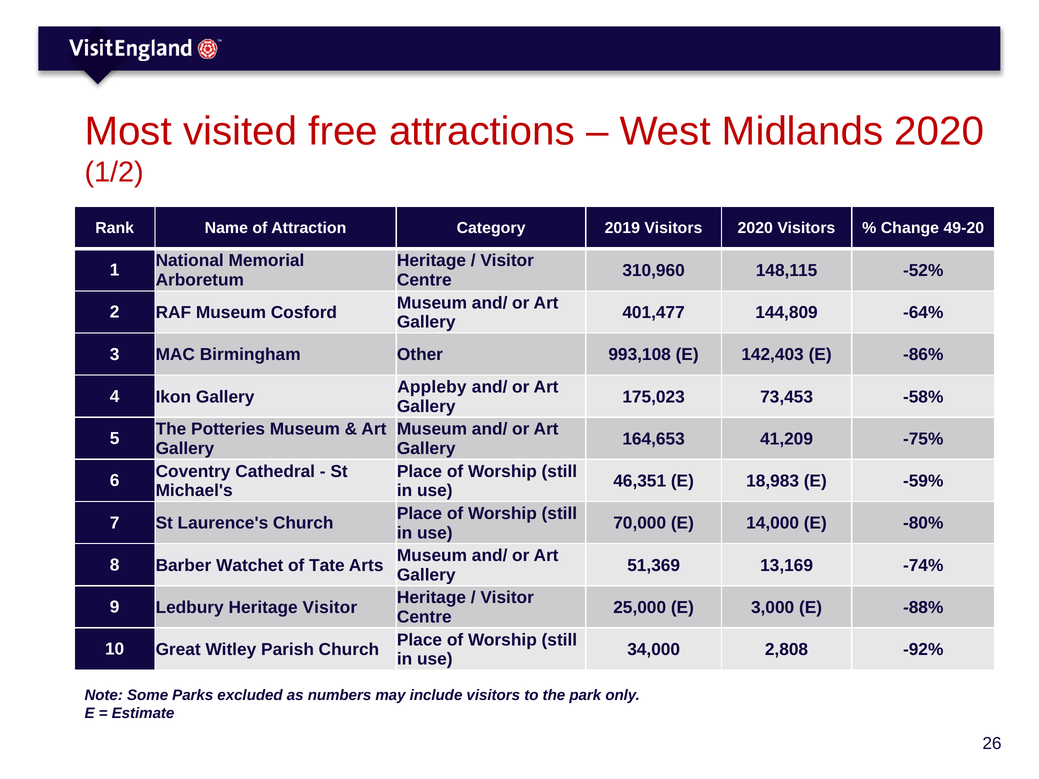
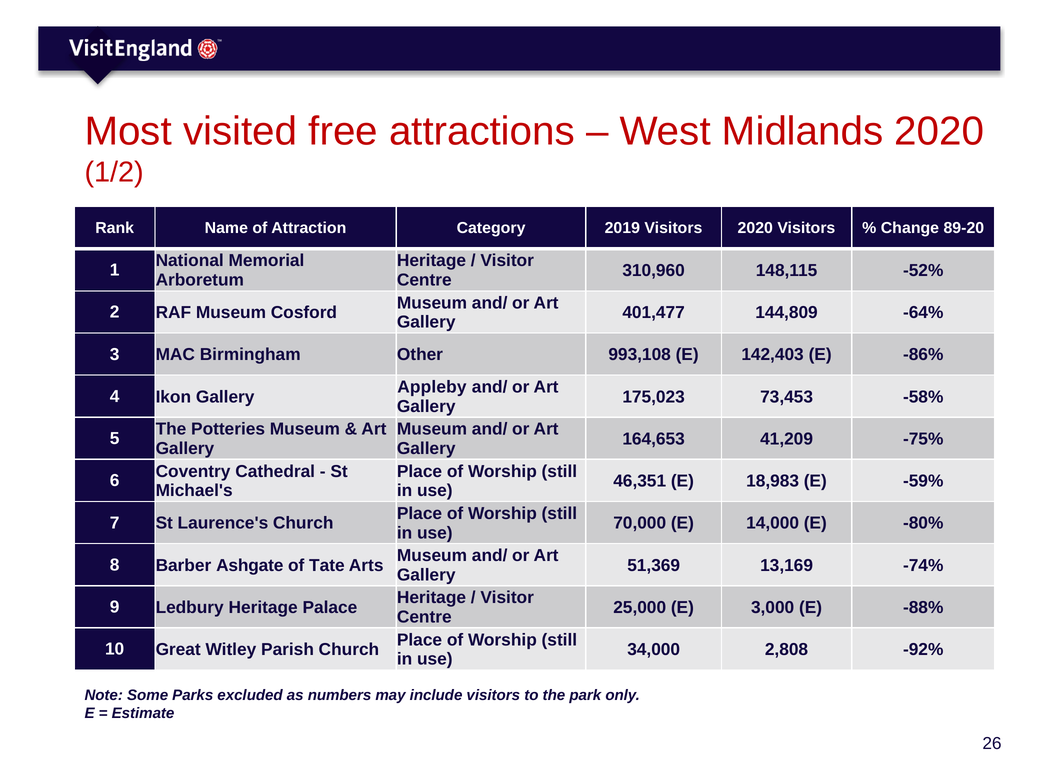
49-20: 49-20 -> 89-20
Watchet: Watchet -> Ashgate
Heritage Visitor: Visitor -> Palace
